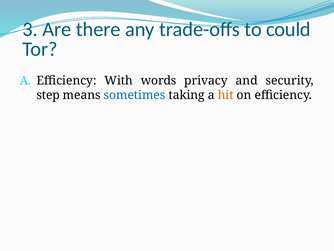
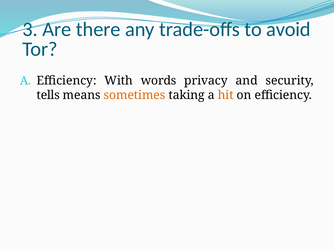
could: could -> avoid
step: step -> tells
sometimes colour: blue -> orange
